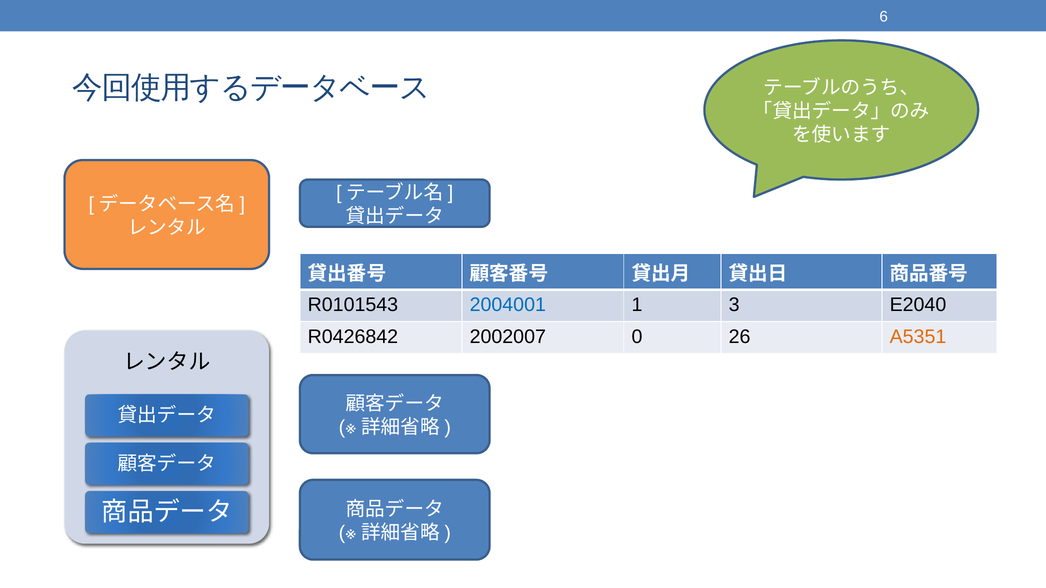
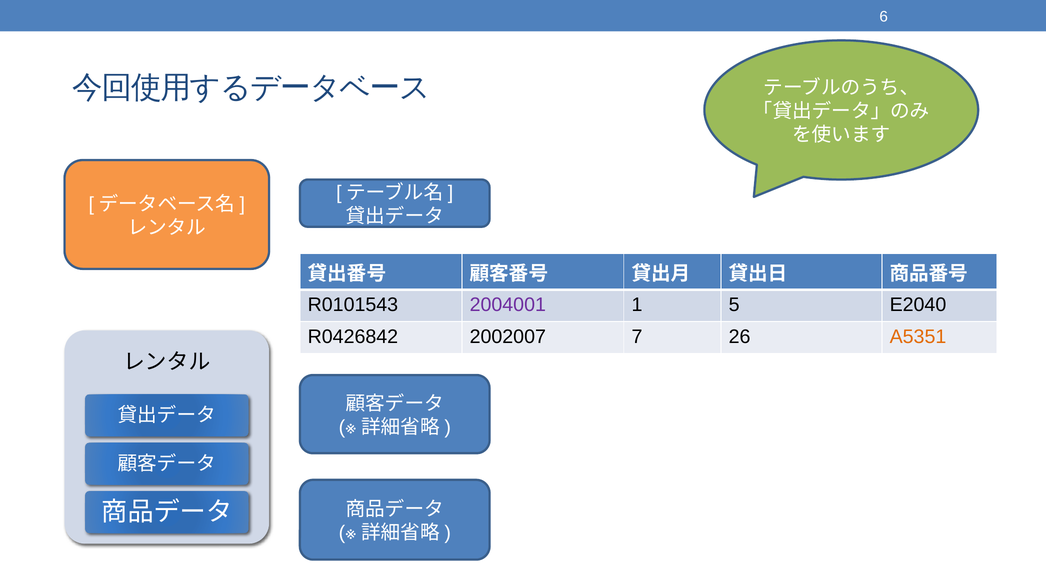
2004001 colour: blue -> purple
3: 3 -> 5
0: 0 -> 7
